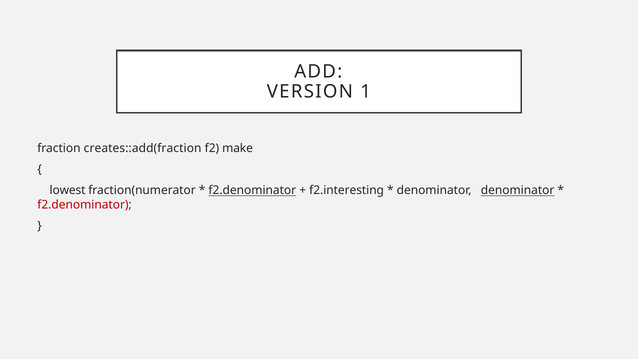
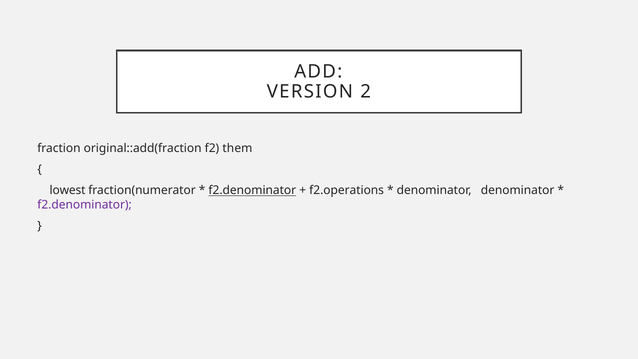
1: 1 -> 2
creates::add(fraction: creates::add(fraction -> original::add(fraction
make: make -> them
f2.interesting: f2.interesting -> f2.operations
denominator at (518, 190) underline: present -> none
f2.denominator at (85, 205) colour: red -> purple
